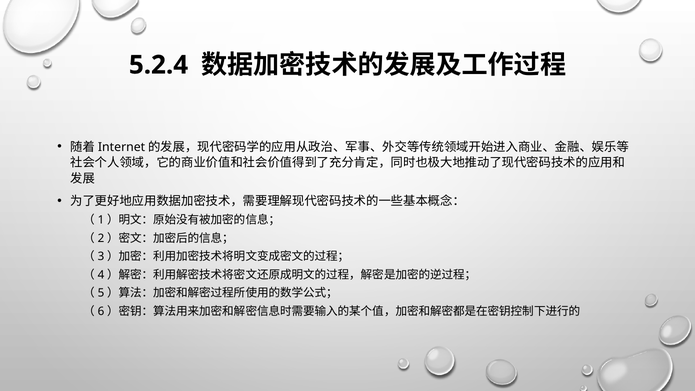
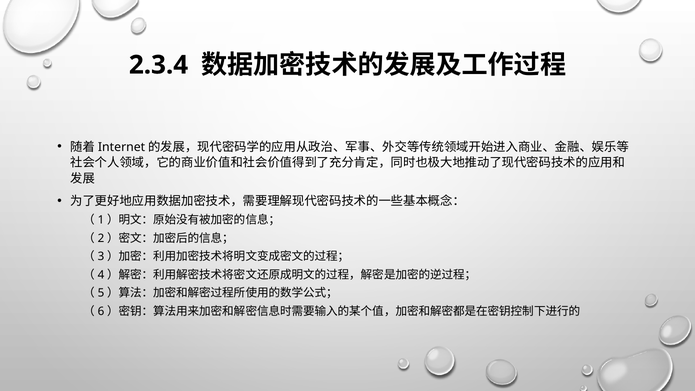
5.2.4: 5.2.4 -> 2.3.4
